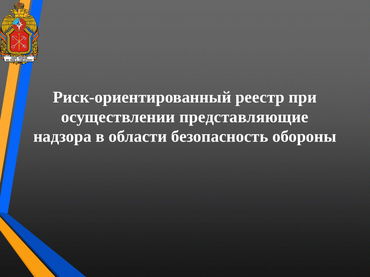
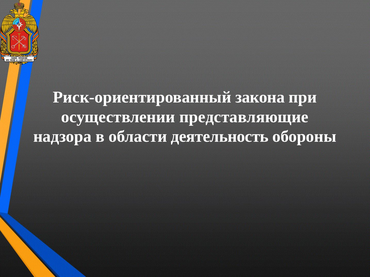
реестр: реестр -> закона
безопасность: безопасность -> деятельность
